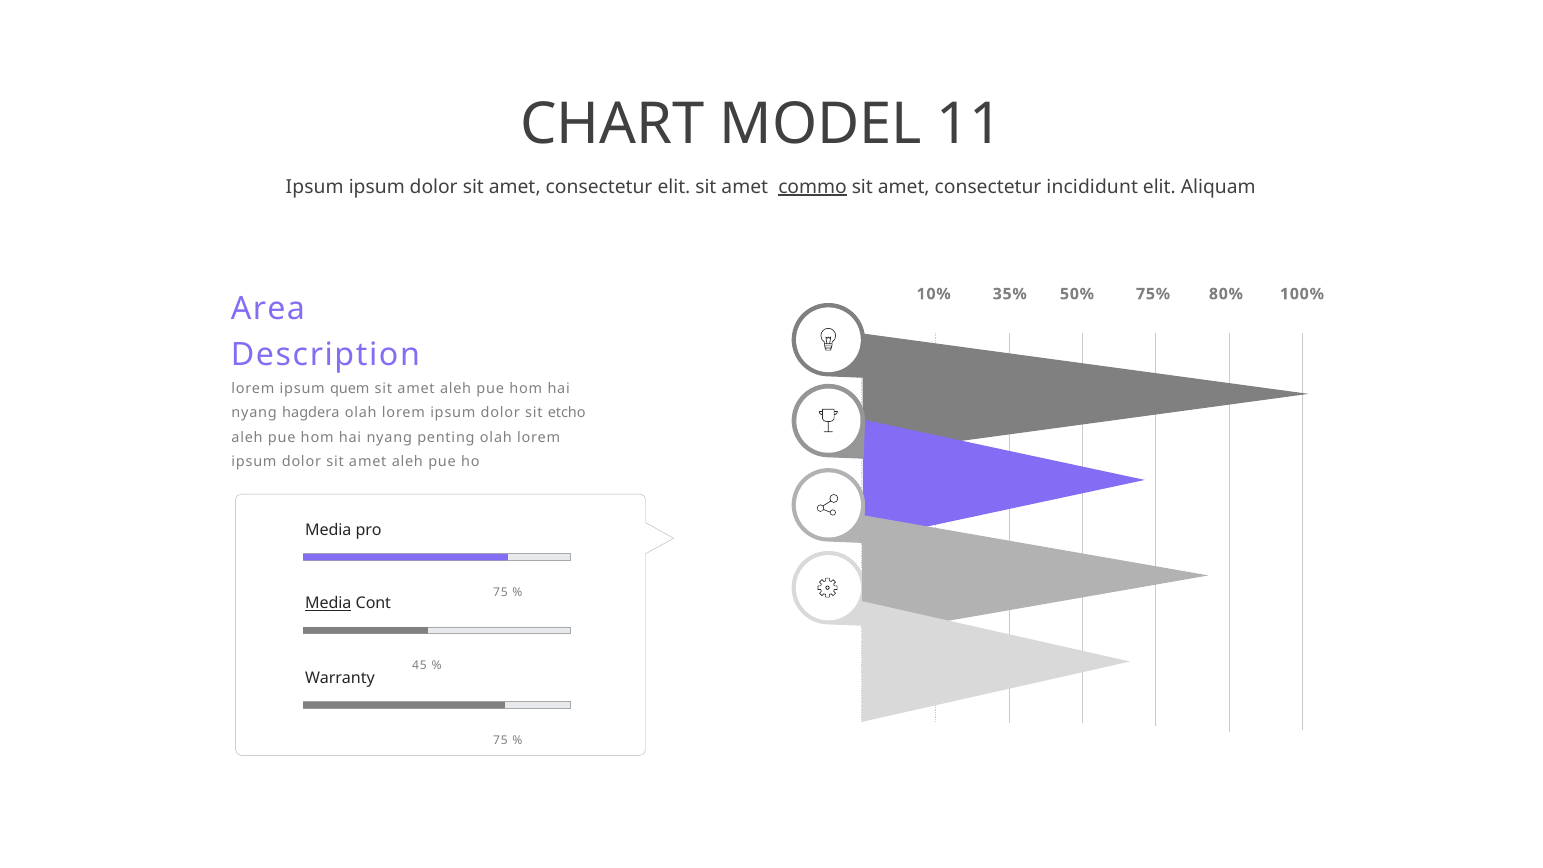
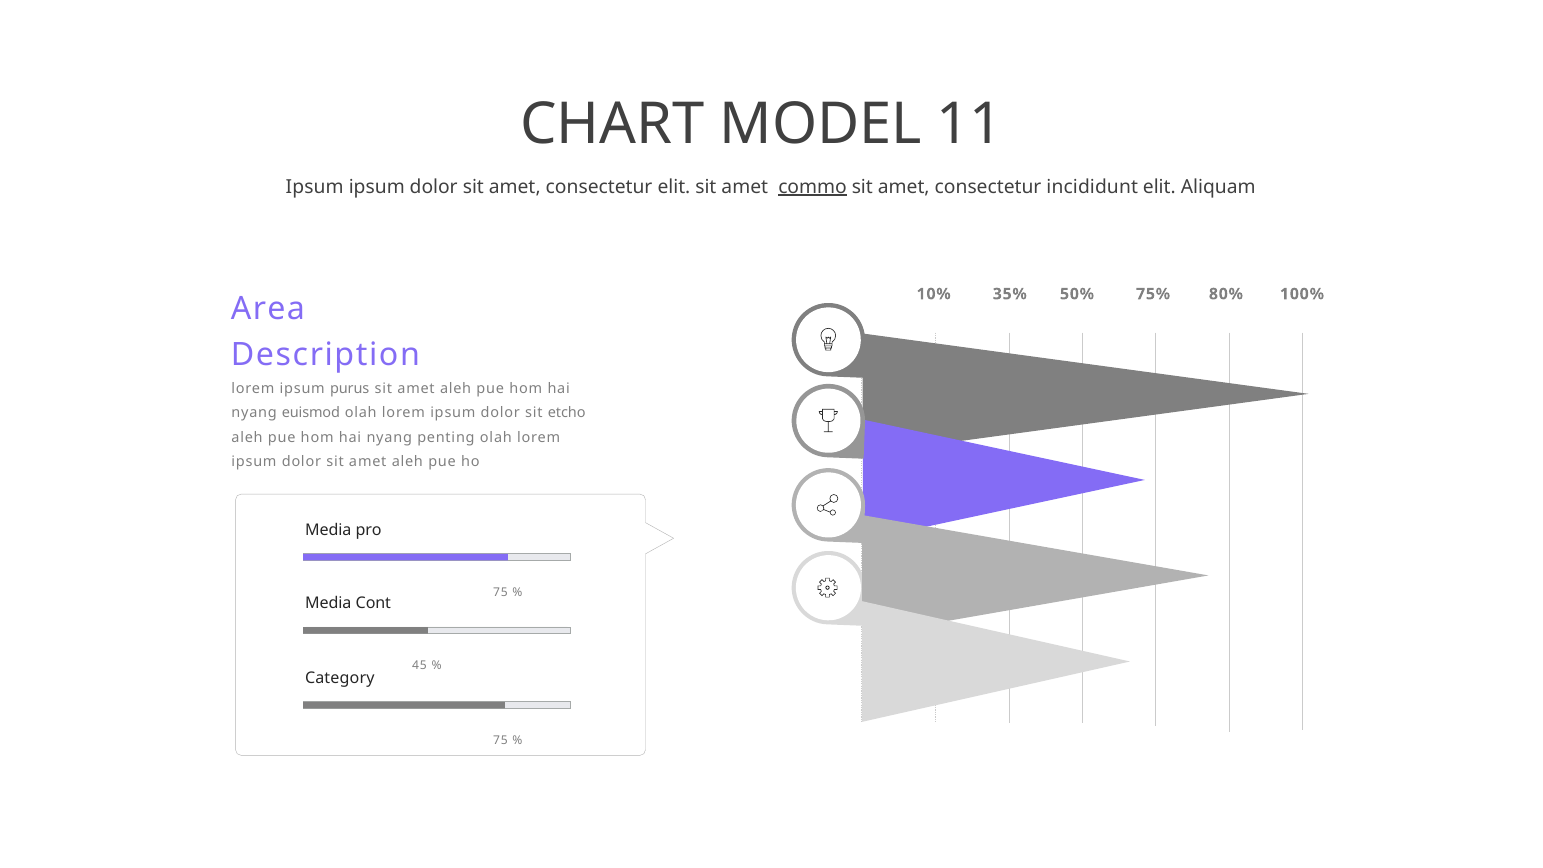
quem: quem -> purus
hagdera: hagdera -> euismod
Media at (328, 603) underline: present -> none
Warranty: Warranty -> Category
